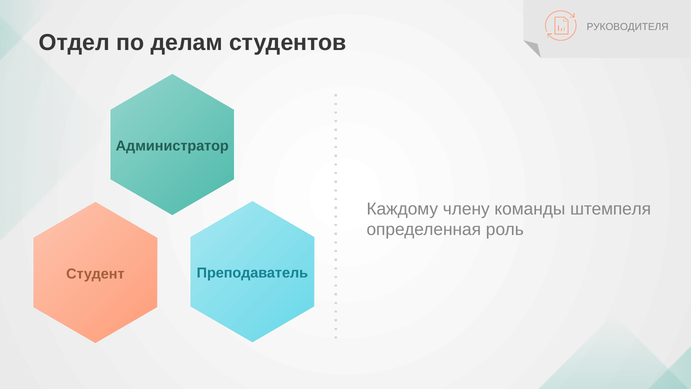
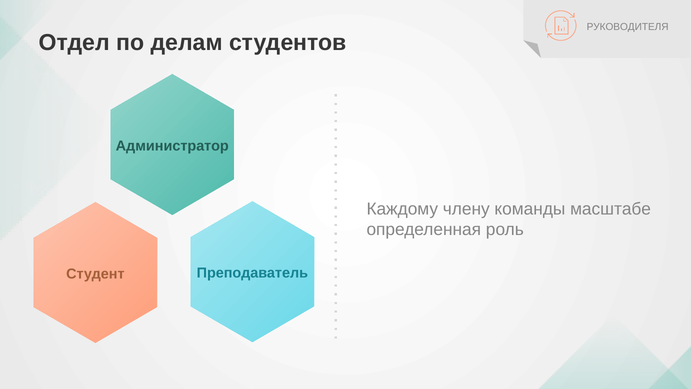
штемпеля: штемпеля -> масштабе
